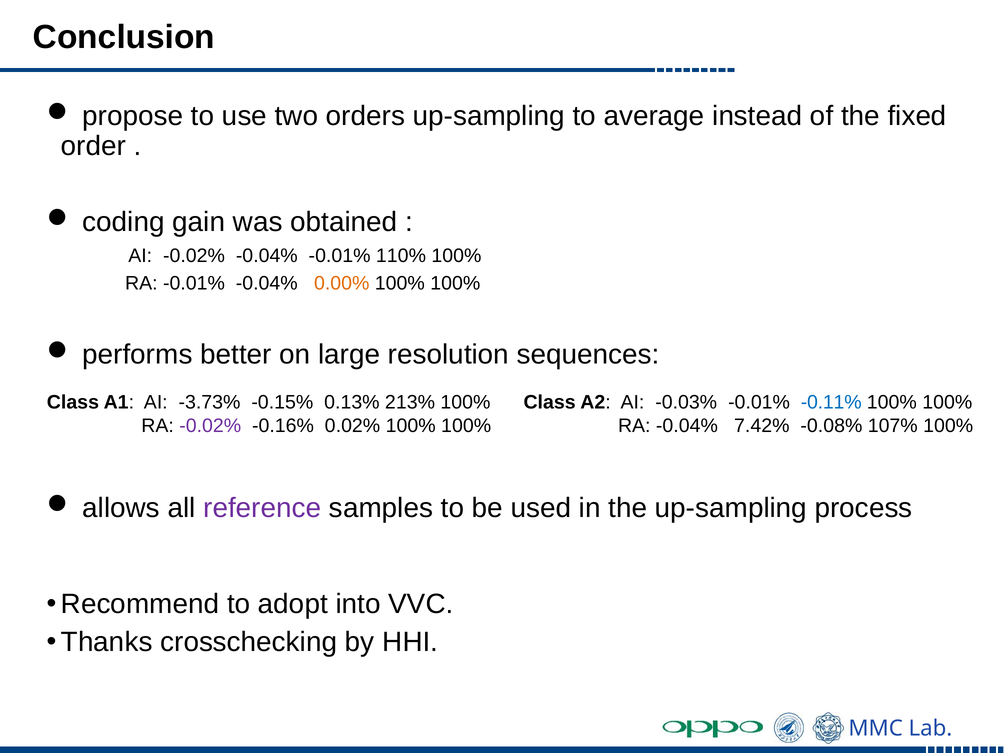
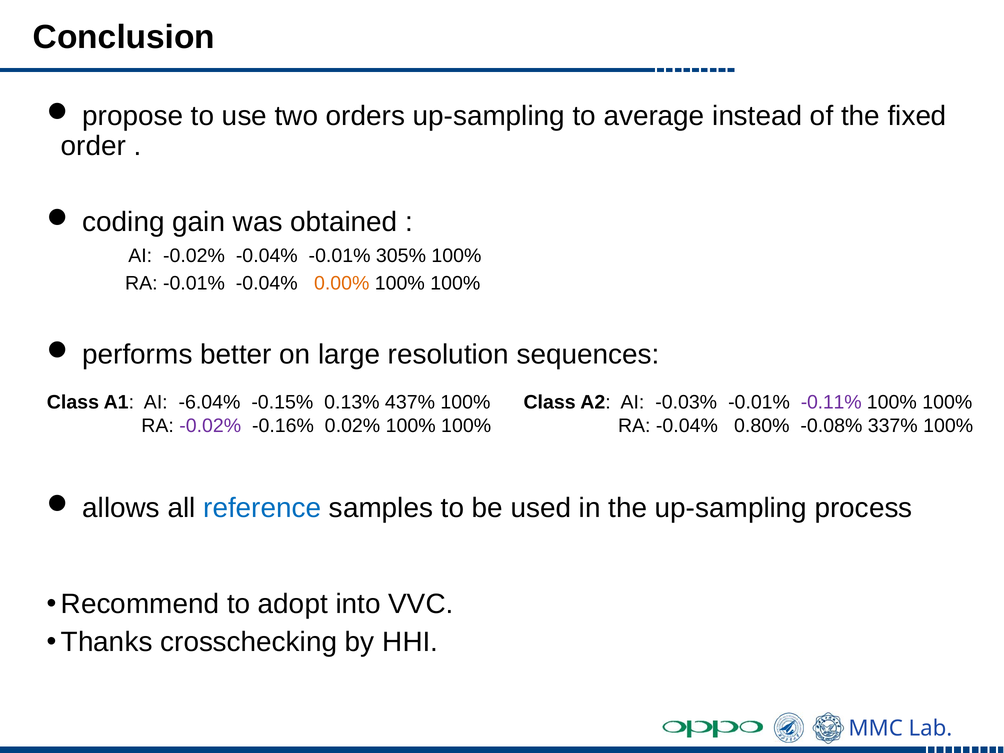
110%: 110% -> 305%
-3.73%: -3.73% -> -6.04%
213%: 213% -> 437%
-0.11% colour: blue -> purple
7.42%: 7.42% -> 0.80%
107%: 107% -> 337%
reference colour: purple -> blue
